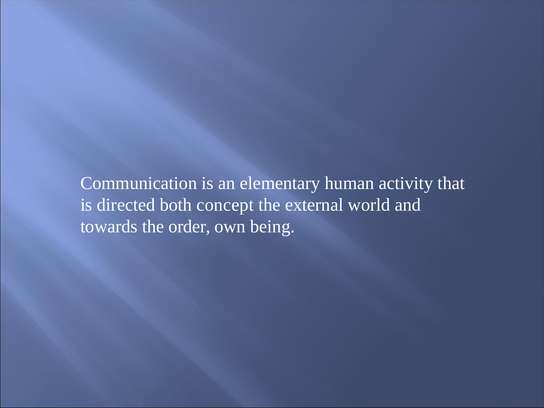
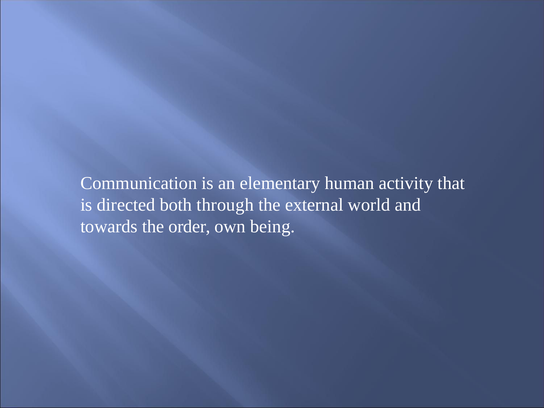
concept: concept -> through
